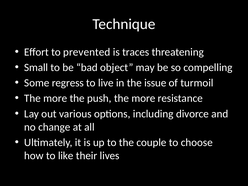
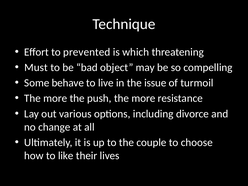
traces: traces -> which
Small: Small -> Must
regress: regress -> behave
